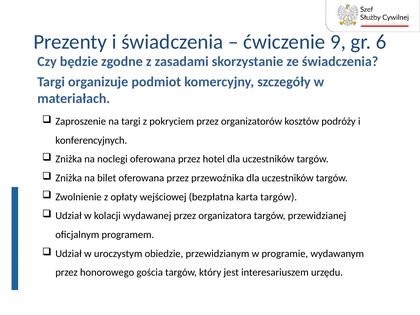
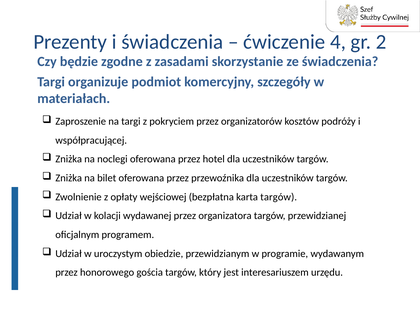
9: 9 -> 4
6: 6 -> 2
konferencyjnych: konferencyjnych -> współpracującej
